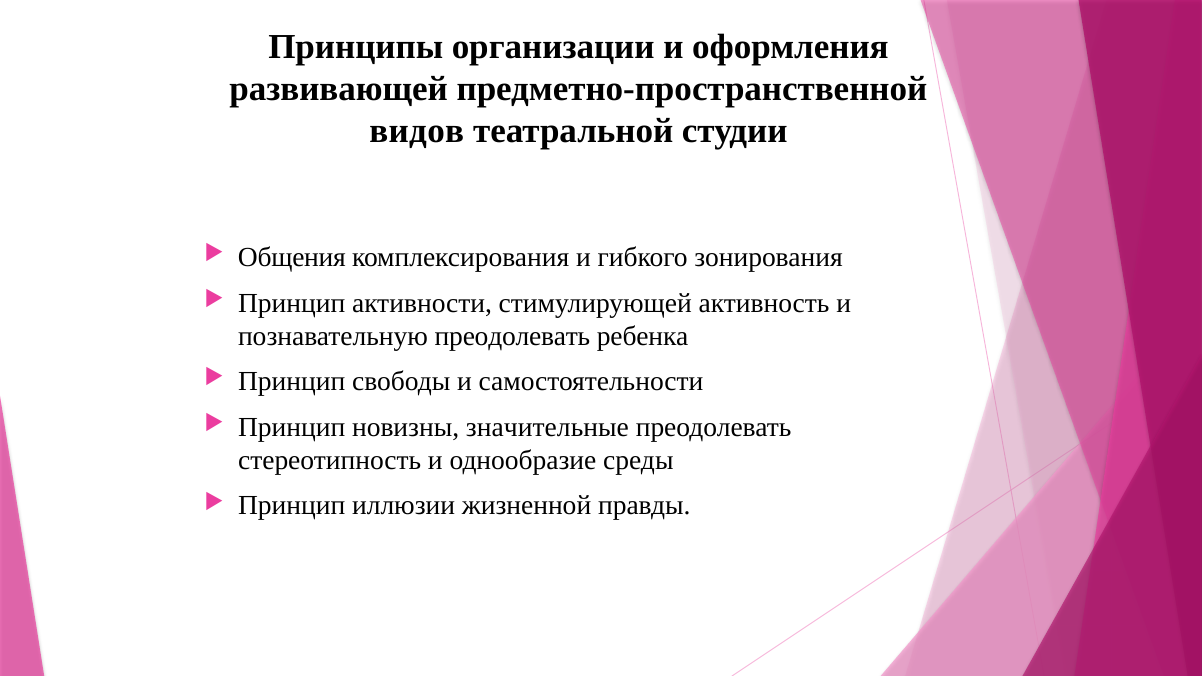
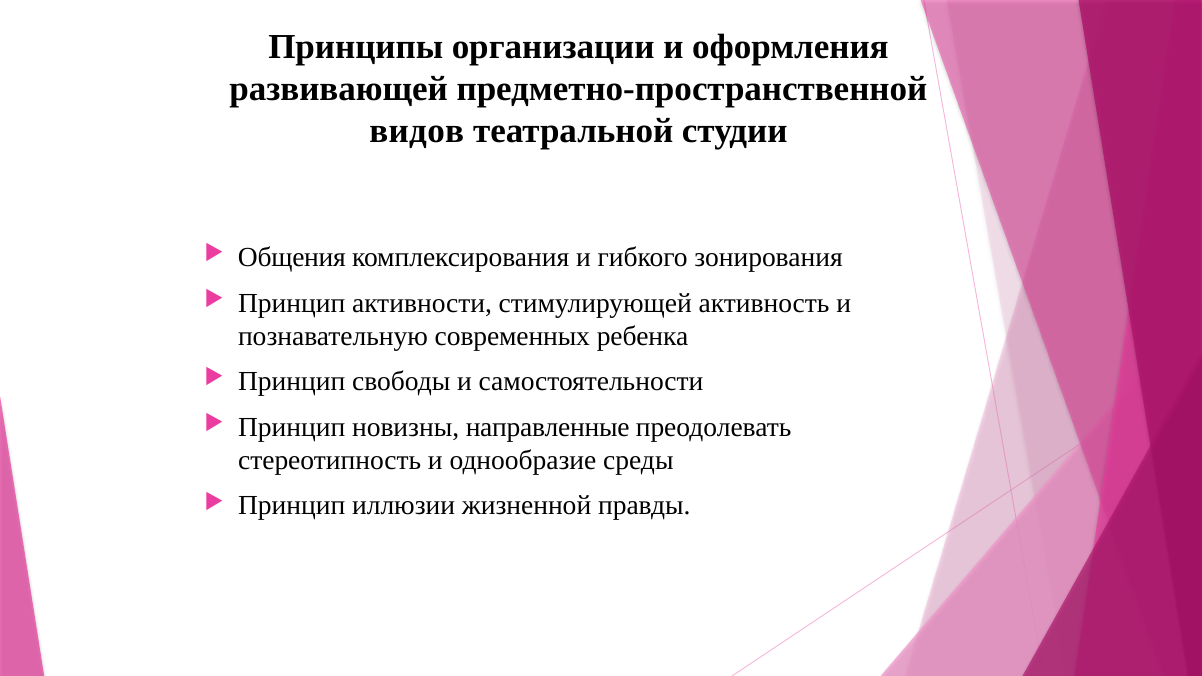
познавательную преодолевать: преодолевать -> современных
значительные: значительные -> направленные
